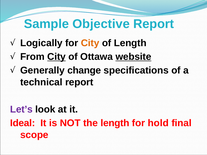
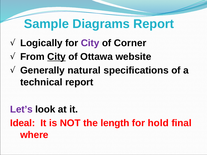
Objective: Objective -> Diagrams
City at (90, 43) colour: orange -> purple
of Length: Length -> Corner
website underline: present -> none
change: change -> natural
scope: scope -> where
